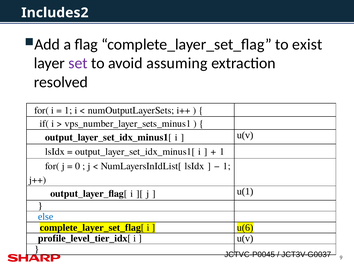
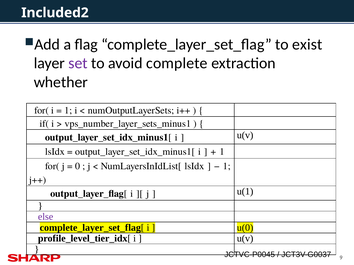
Includes2: Includes2 -> Included2
assuming: assuming -> complete
resolved: resolved -> whether
else colour: blue -> purple
u(6: u(6 -> u(0
